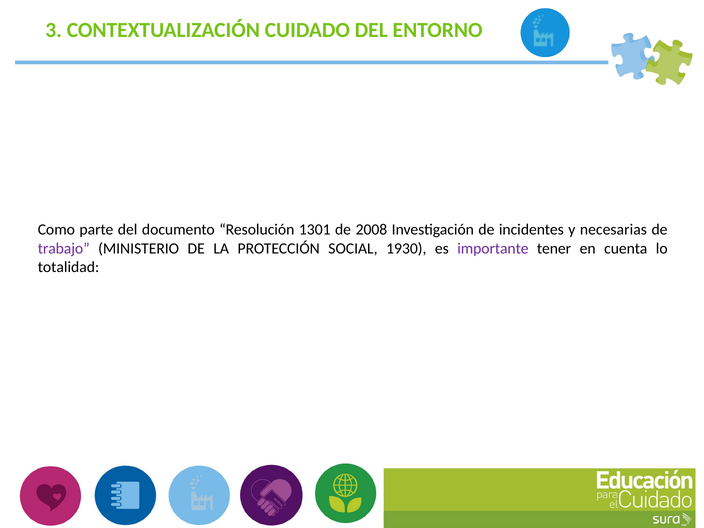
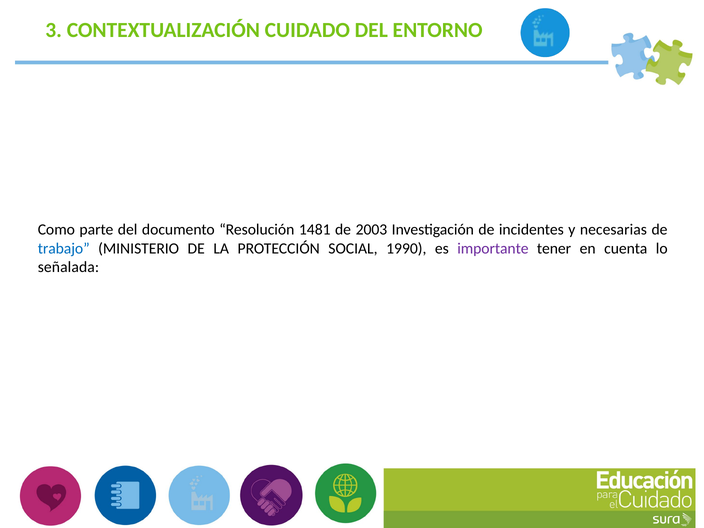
1301: 1301 -> 1481
2008: 2008 -> 2003
trabajo colour: purple -> blue
1930: 1930 -> 1990
totalidad: totalidad -> señalada
